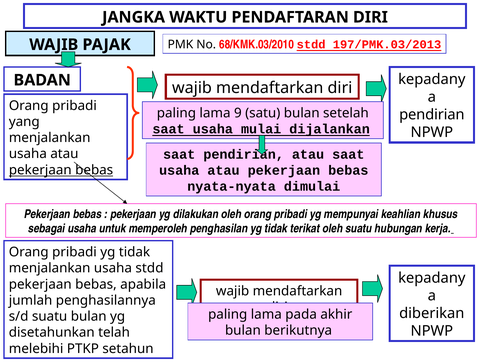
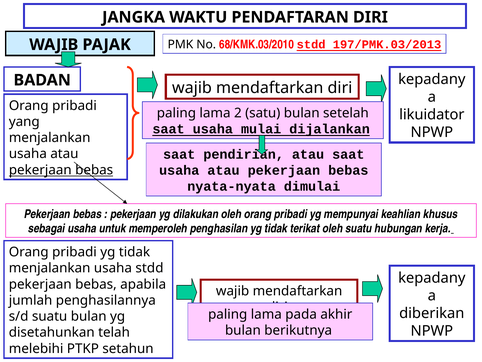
9: 9 -> 2
pendirian at (432, 114): pendirian -> likuidator
